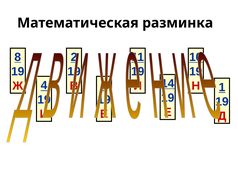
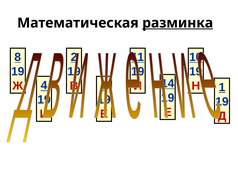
разминка underline: none -> present
